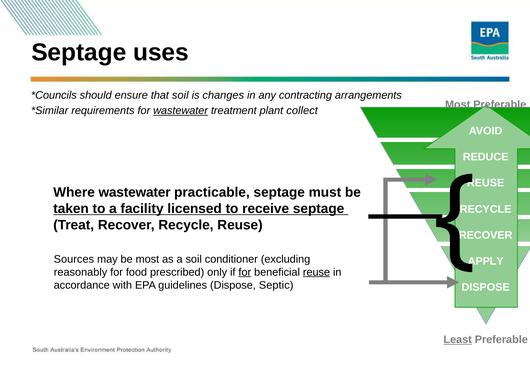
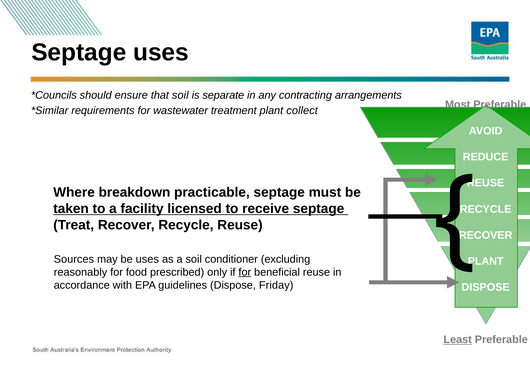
changes: changes -> separate
wastewater at (181, 111) underline: present -> none
Where wastewater: wastewater -> breakdown
be most: most -> uses
APPLY at (486, 261): APPLY -> PLANT
reuse at (316, 272) underline: present -> none
Septic: Septic -> Friday
